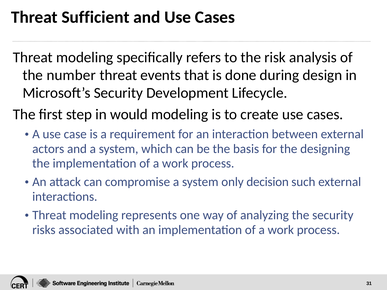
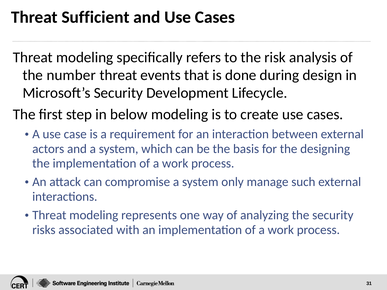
would: would -> below
decision: decision -> manage
